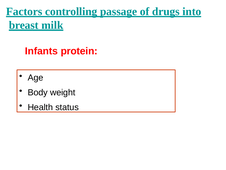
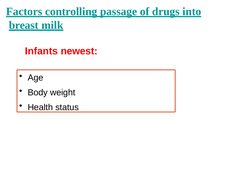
protein: protein -> newest
